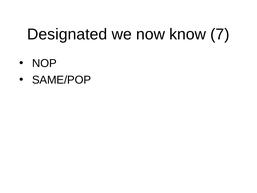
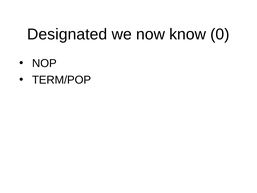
7: 7 -> 0
SAME/POP: SAME/POP -> TERM/POP
